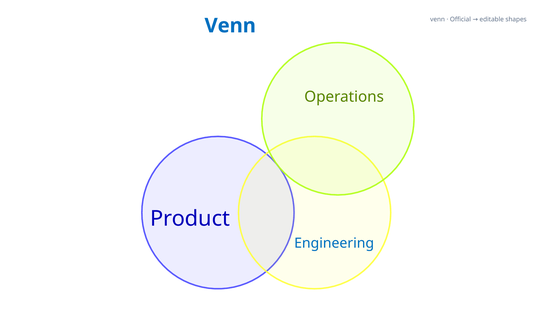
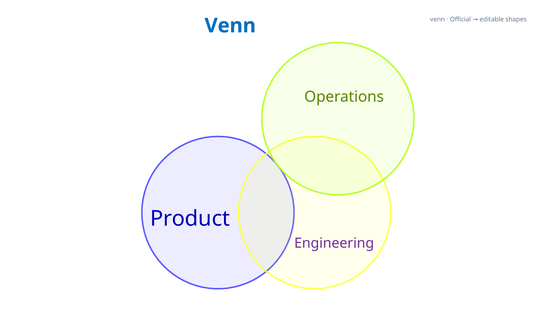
Engineering colour: blue -> purple
